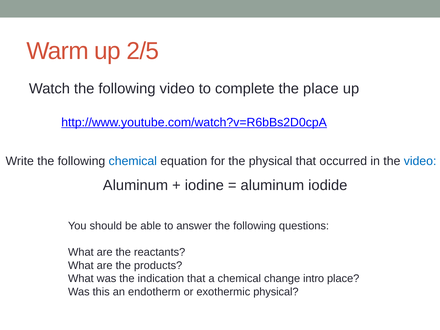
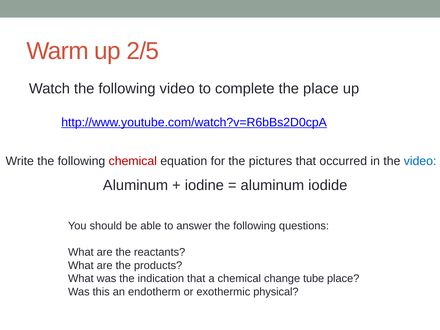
chemical at (133, 161) colour: blue -> red
the physical: physical -> pictures
intro: intro -> tube
